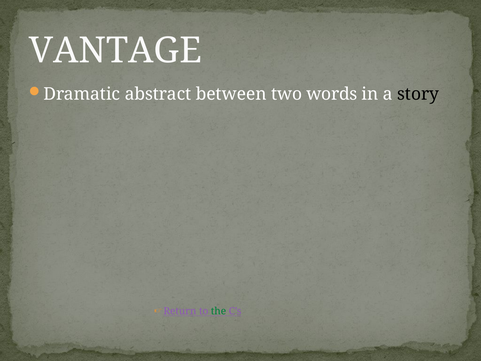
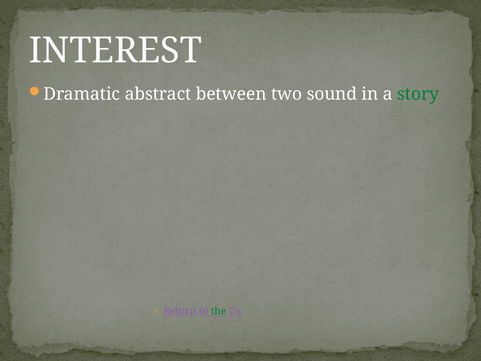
VANTAGE: VANTAGE -> INTEREST
words: words -> sound
story colour: black -> green
